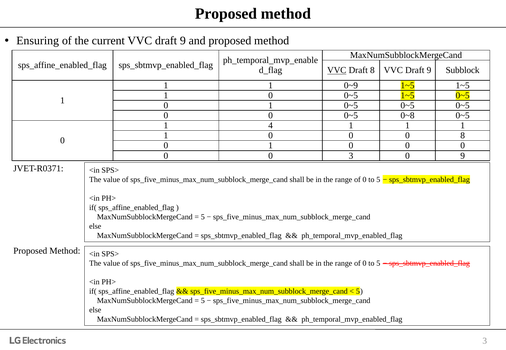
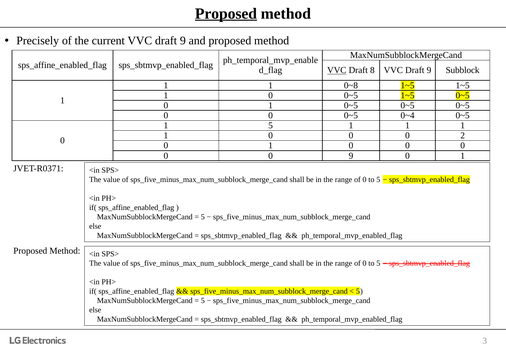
Proposed at (226, 14) underline: none -> present
Ensuring: Ensuring -> Precisely
0~9: 0~9 -> 0~8
0~8: 0~8 -> 0~4
1 4: 4 -> 5
0 8: 8 -> 2
0 3: 3 -> 9
9 at (463, 156): 9 -> 1
